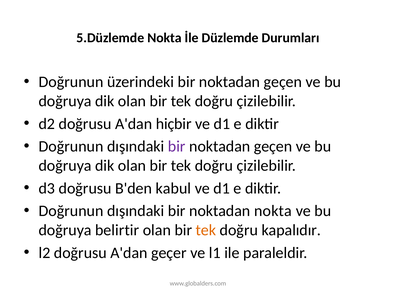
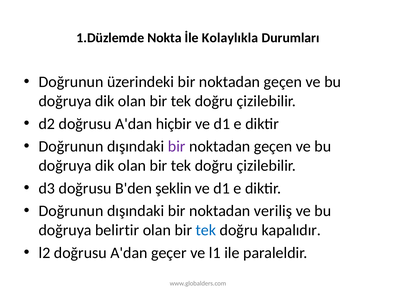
5.Düzlemde: 5.Düzlemde -> 1.Düzlemde
Düzlemde: Düzlemde -> Kolaylıkla
kabul: kabul -> şeklin
noktadan nokta: nokta -> veriliş
tek at (206, 230) colour: orange -> blue
